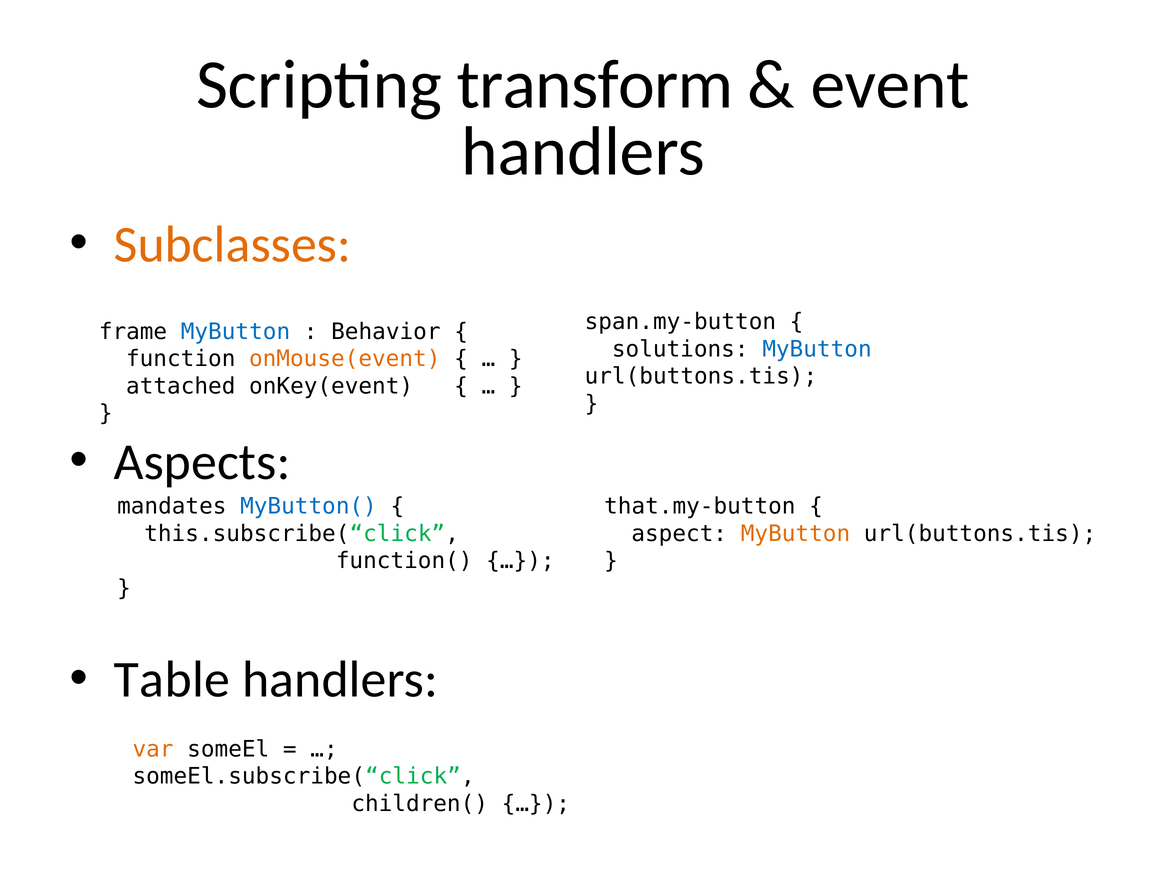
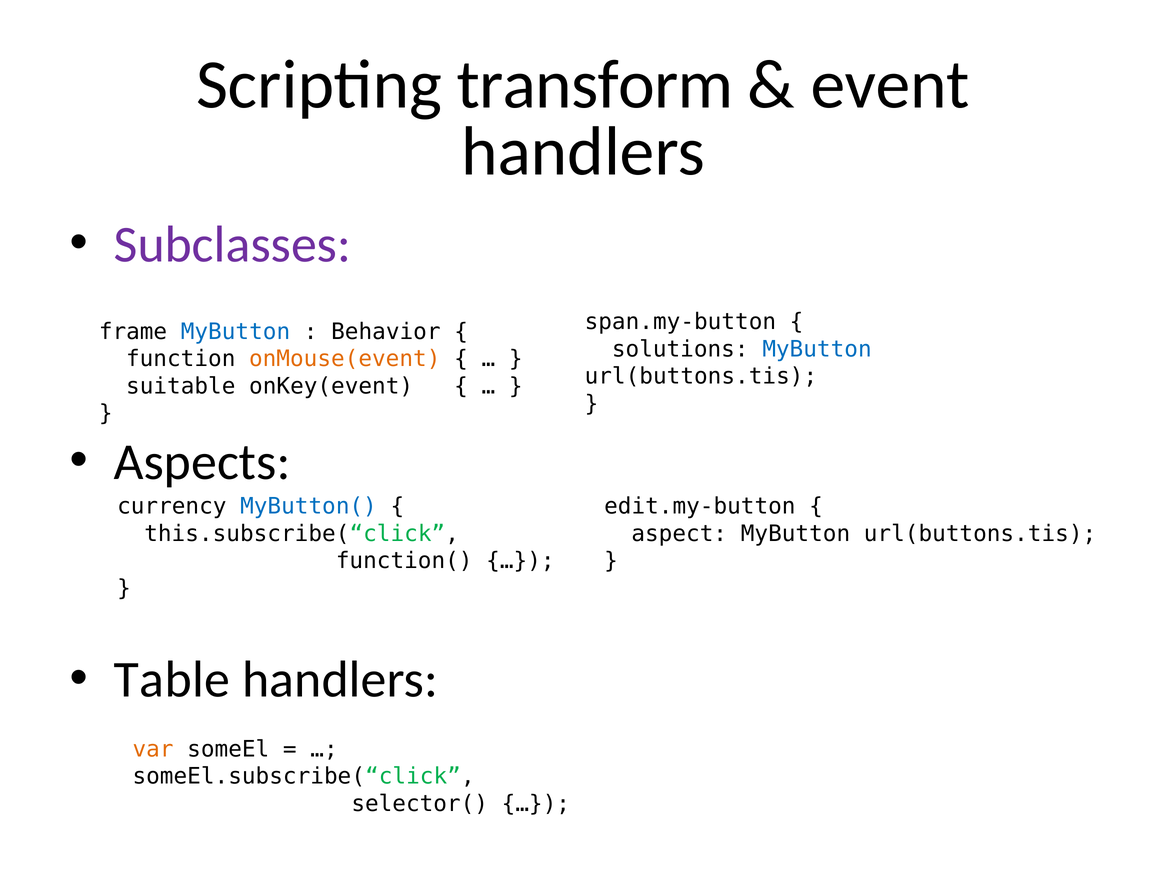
Subclasses colour: orange -> purple
attached: attached -> suitable
mandates: mandates -> currency
that.my-button: that.my-button -> edit.my-button
MyButton at (795, 534) colour: orange -> black
children(: children( -> selector(
